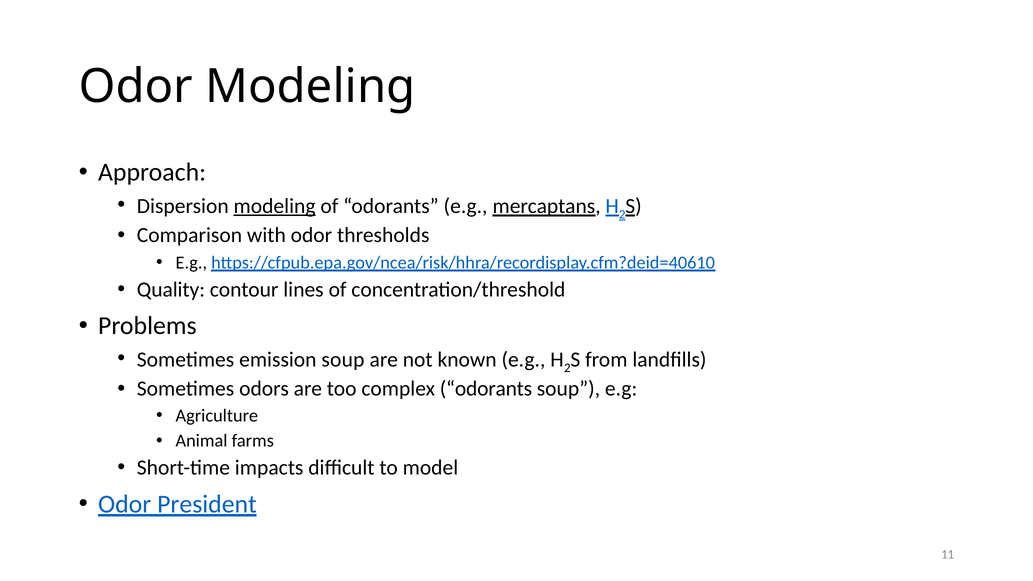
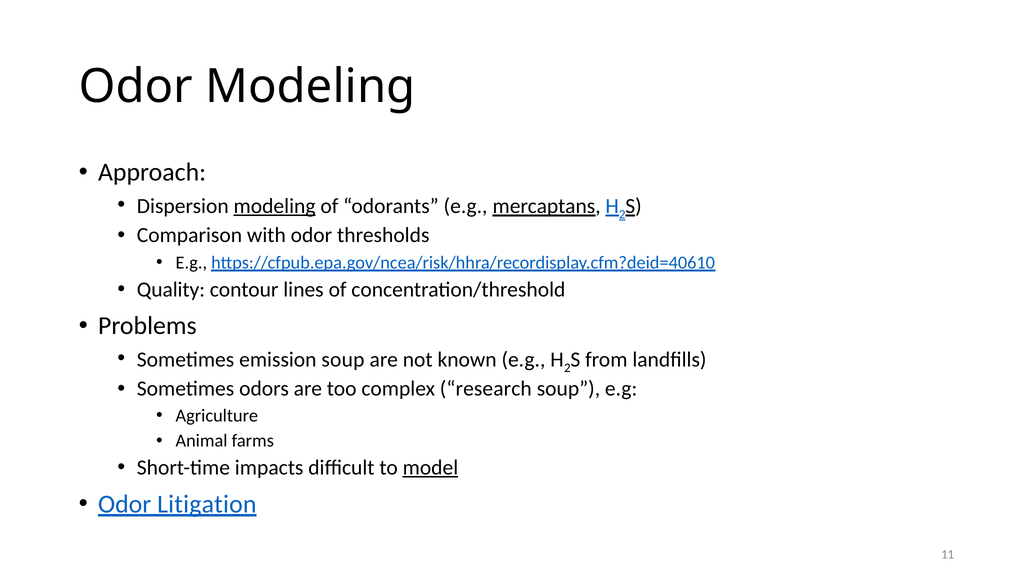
complex odorants: odorants -> research
model underline: none -> present
President: President -> Litigation
